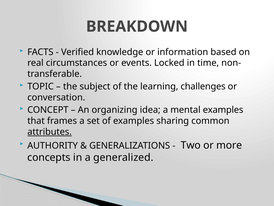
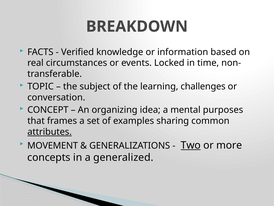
mental examples: examples -> purposes
AUTHORITY: AUTHORITY -> MOVEMENT
Two underline: none -> present
